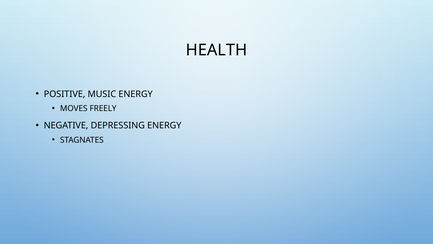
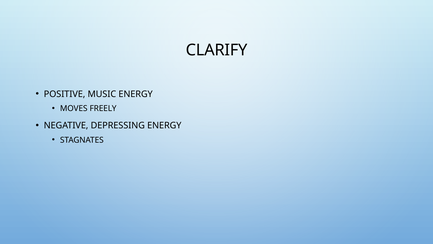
HEALTH: HEALTH -> CLARIFY
